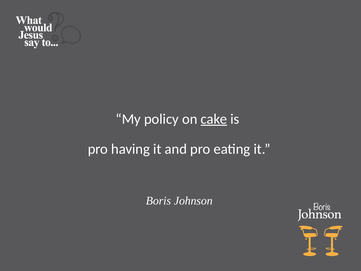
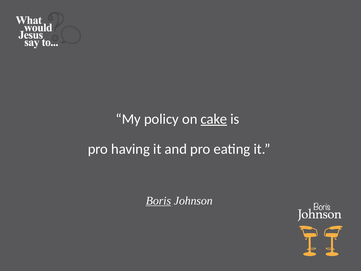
Boris underline: none -> present
